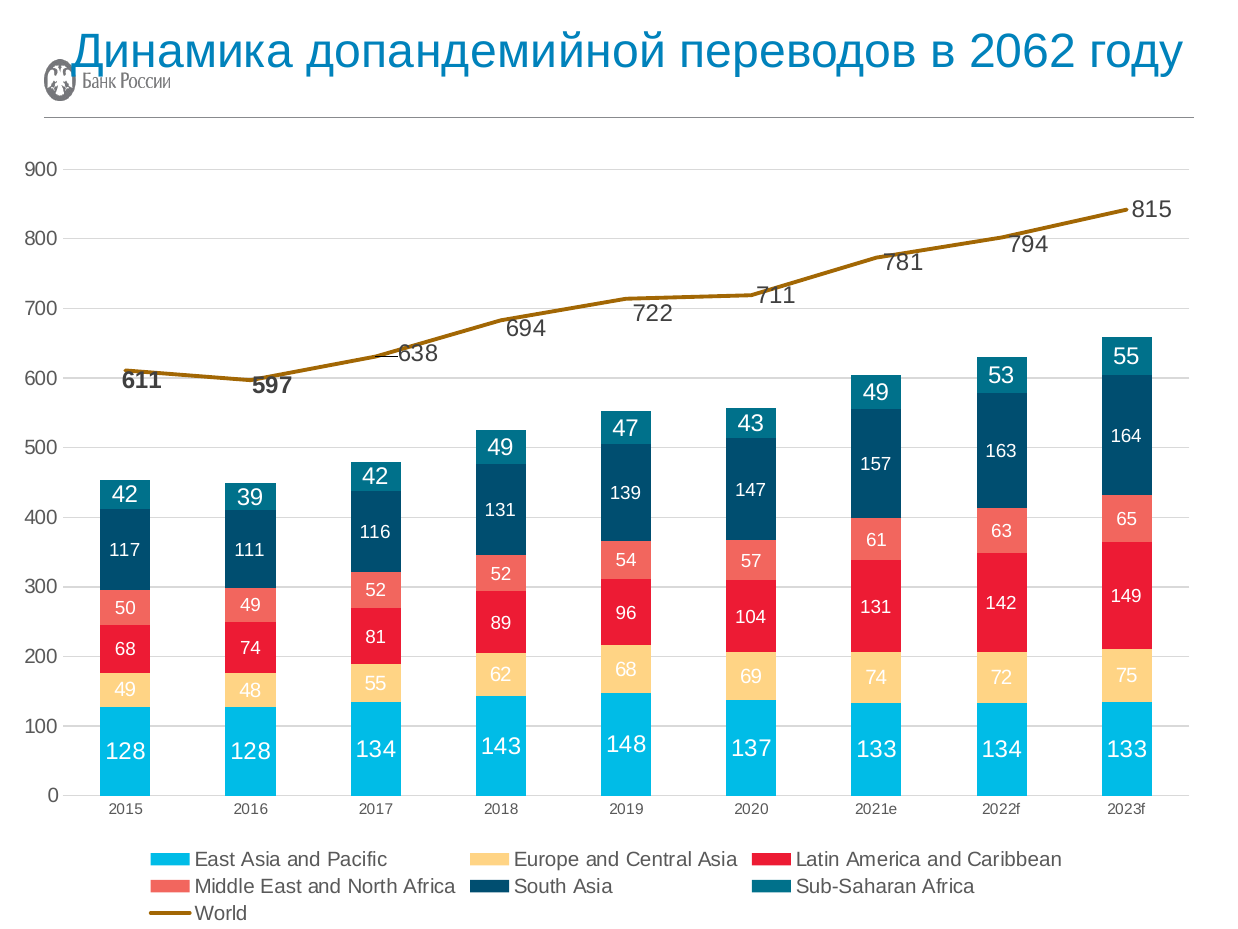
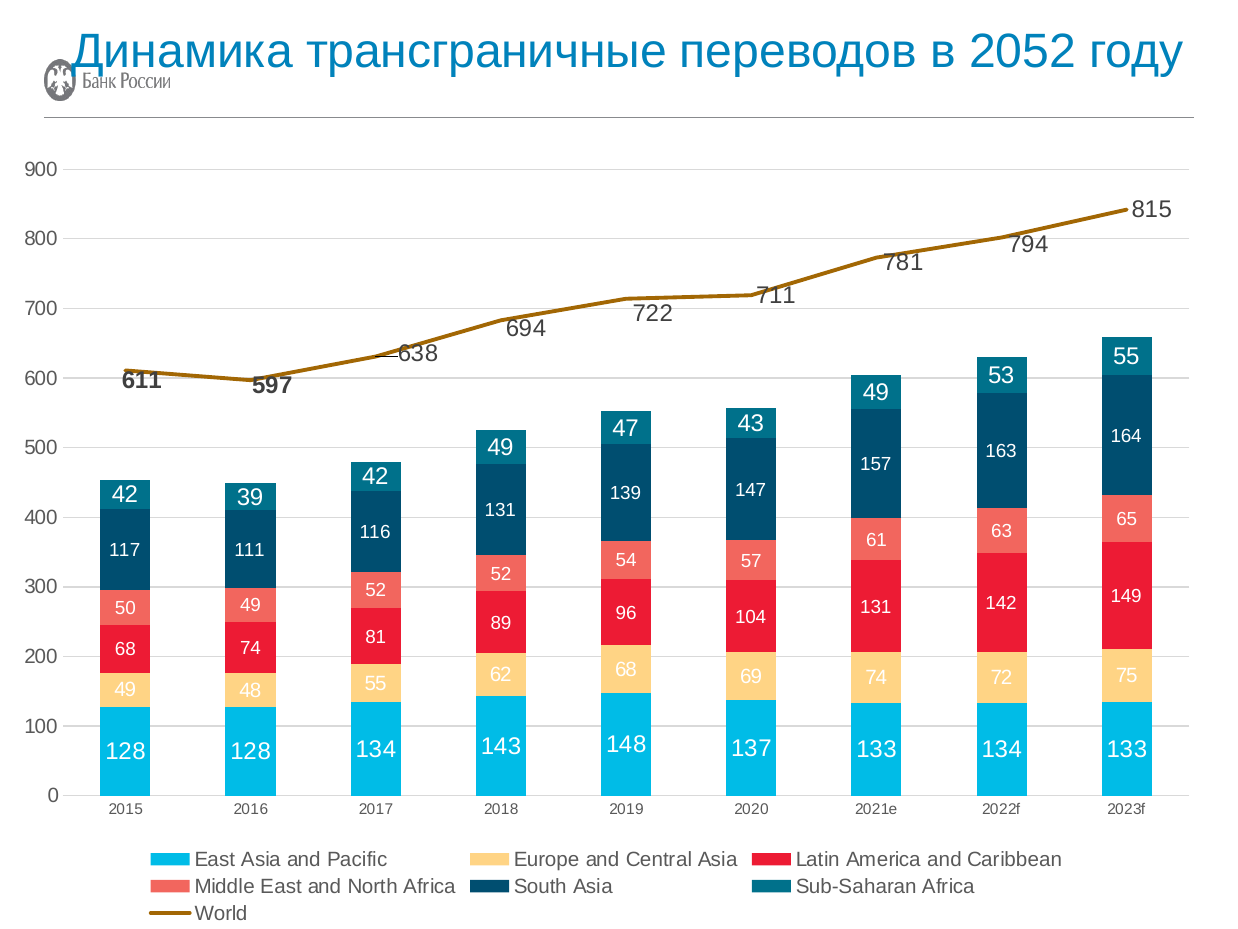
допандемийной: допандемийной -> трансграничные
2062: 2062 -> 2052
